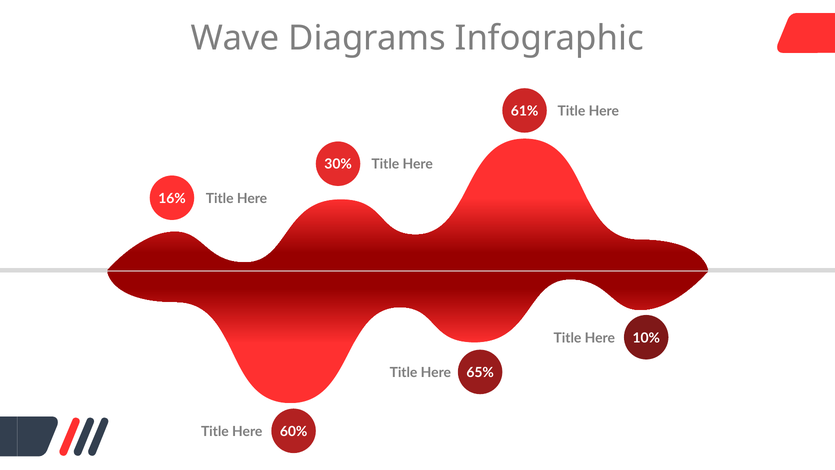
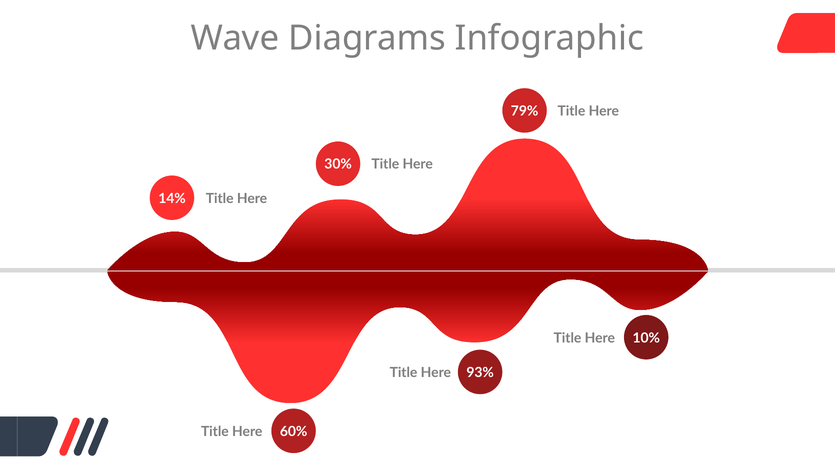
61%: 61% -> 79%
16%: 16% -> 14%
65%: 65% -> 93%
